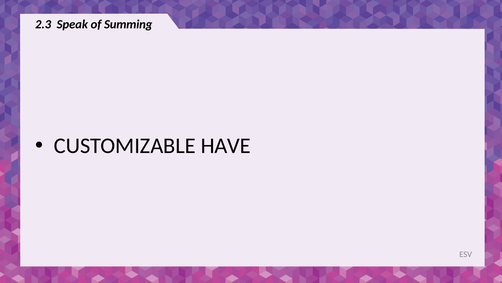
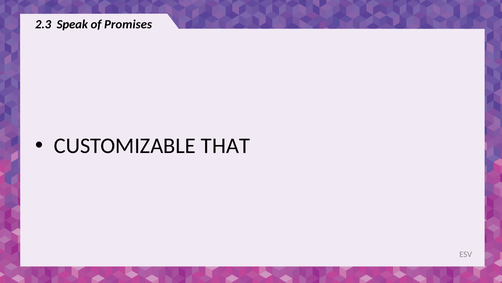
Summing: Summing -> Promises
HAVE: HAVE -> THAT
